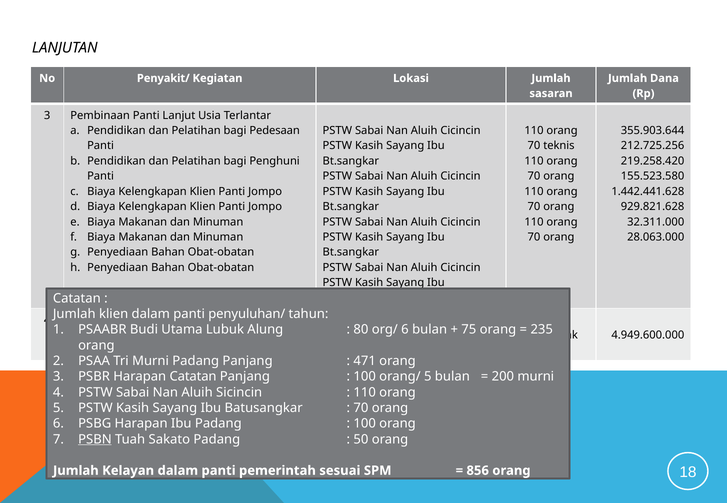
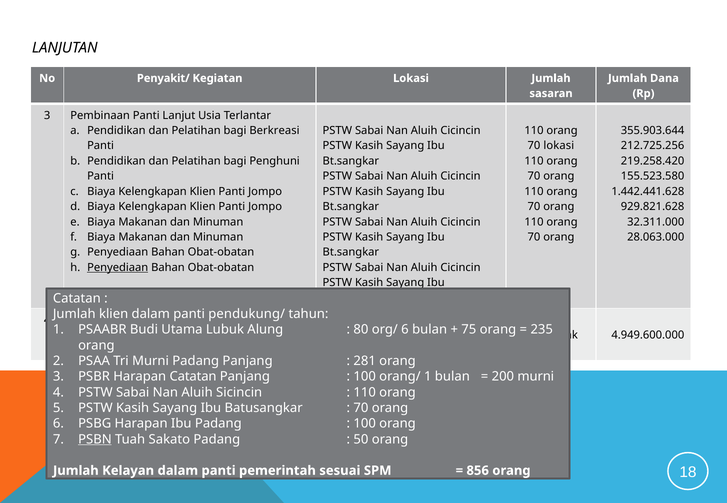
Pedesaan: Pedesaan -> Berkreasi
70 teknis: teknis -> lokasi
Penyediaan at (118, 268) underline: none -> present
penyuluhan/: penyuluhan/ -> pendukung/
471: 471 -> 281
orang/ 5: 5 -> 1
